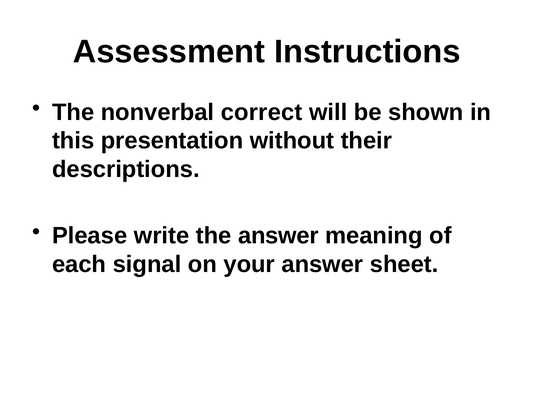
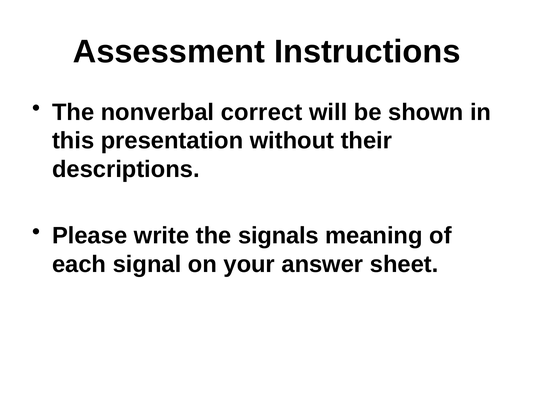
the answer: answer -> signals
